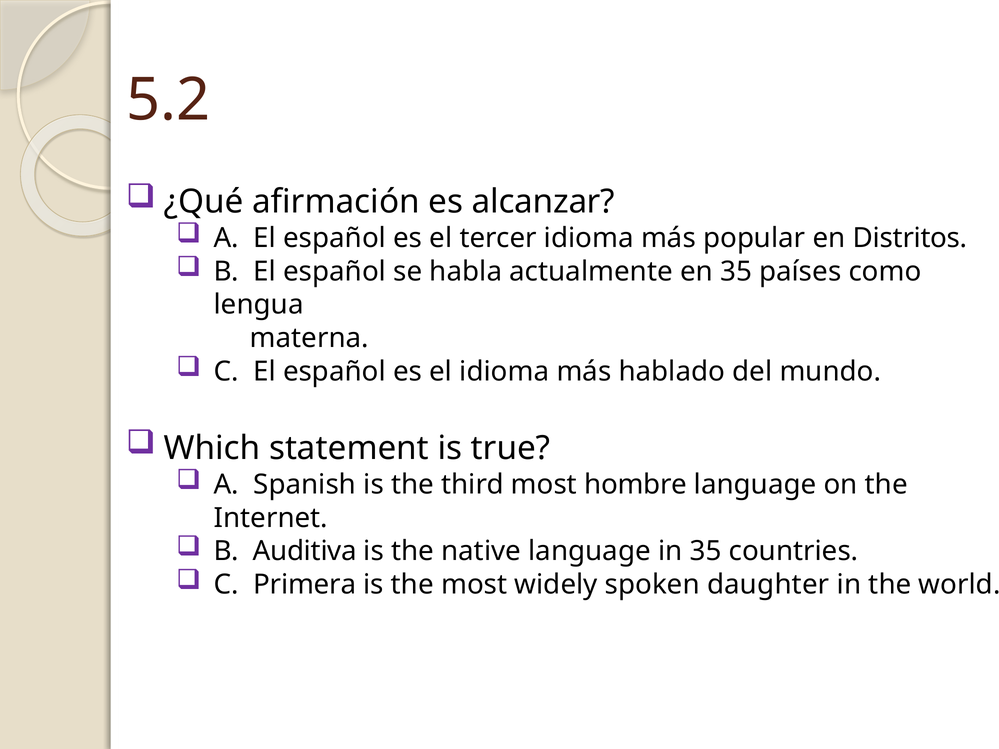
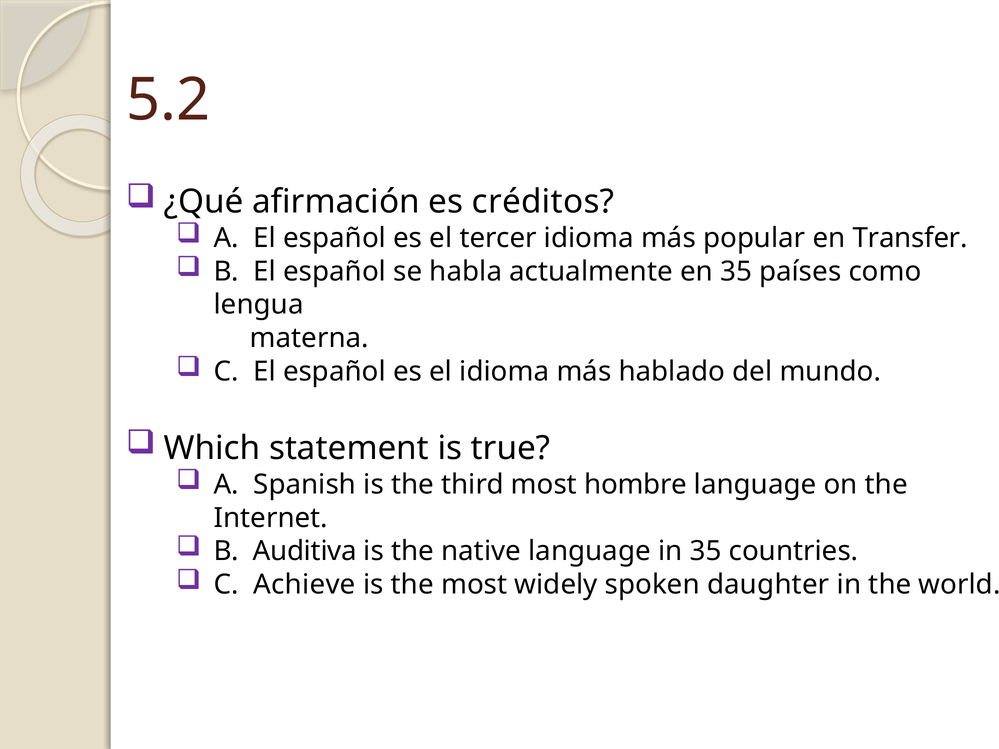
alcanzar: alcanzar -> créditos
Distritos: Distritos -> Transfer
Primera: Primera -> Achieve
